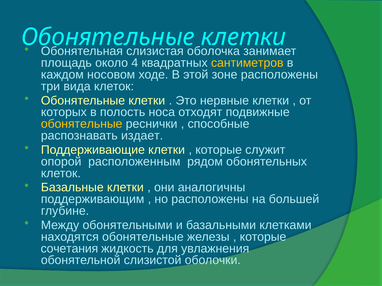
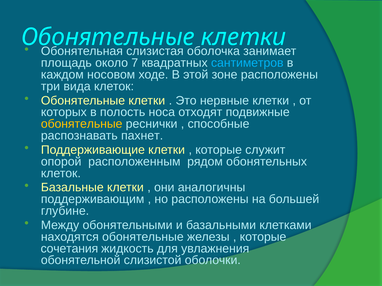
4: 4 -> 7
сантиметров colour: yellow -> light blue
издает: издает -> пахнет
